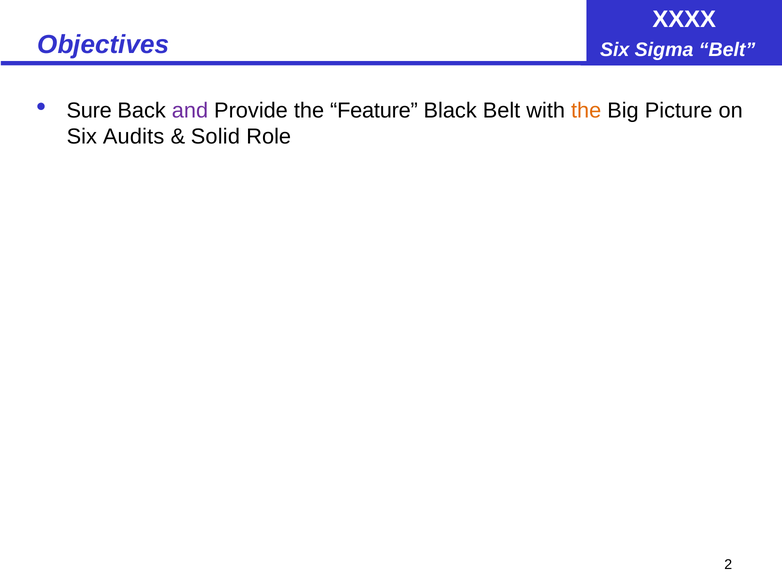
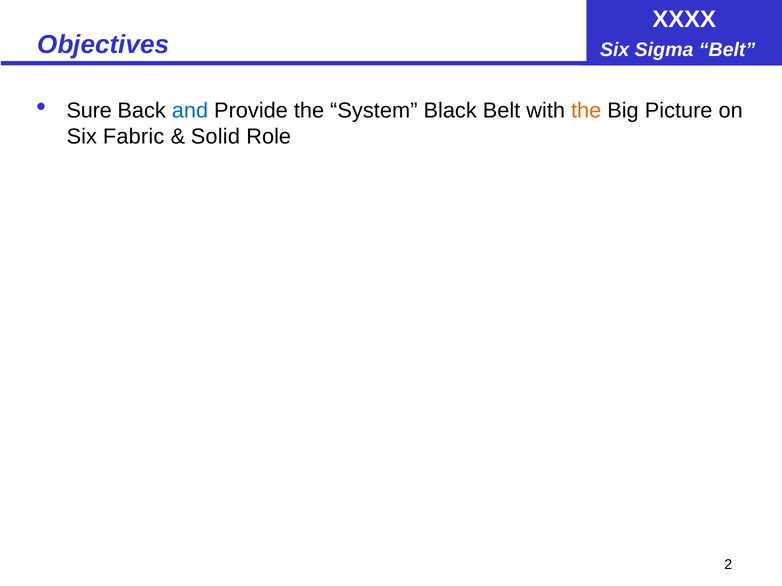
and colour: purple -> blue
Feature: Feature -> System
Audits: Audits -> Fabric
